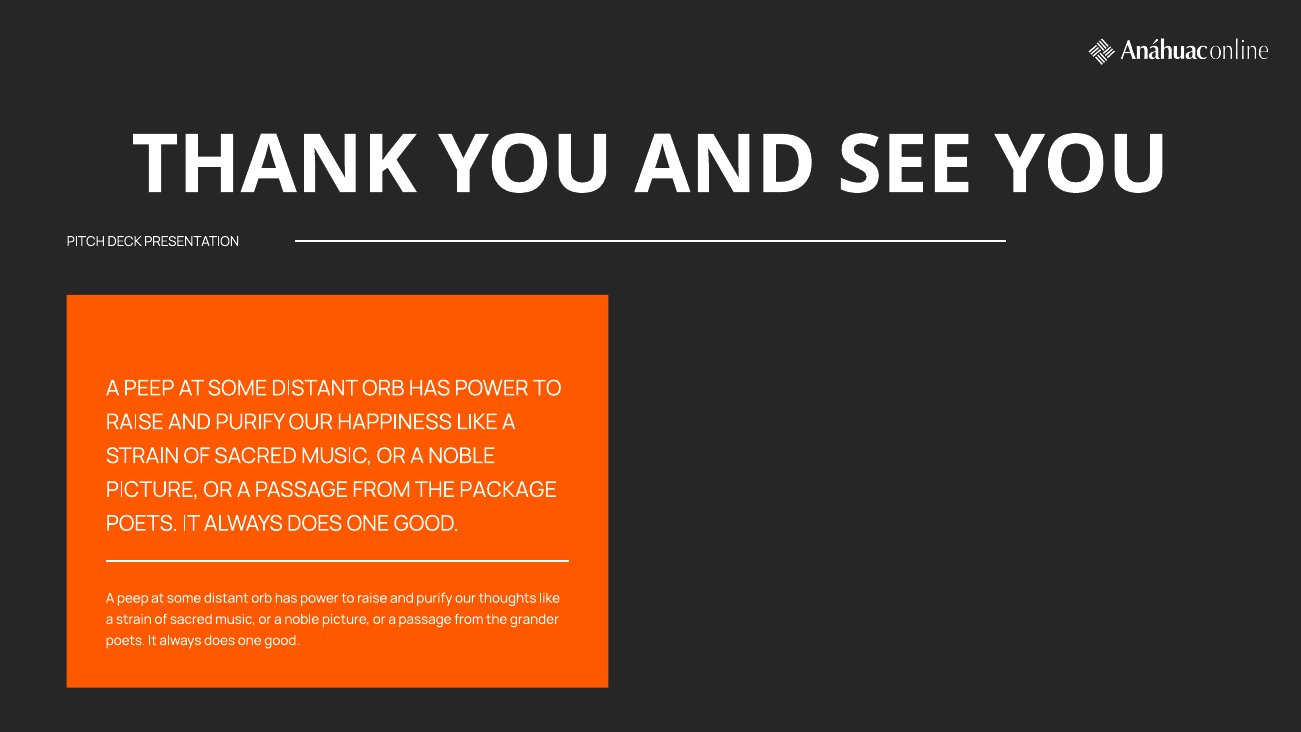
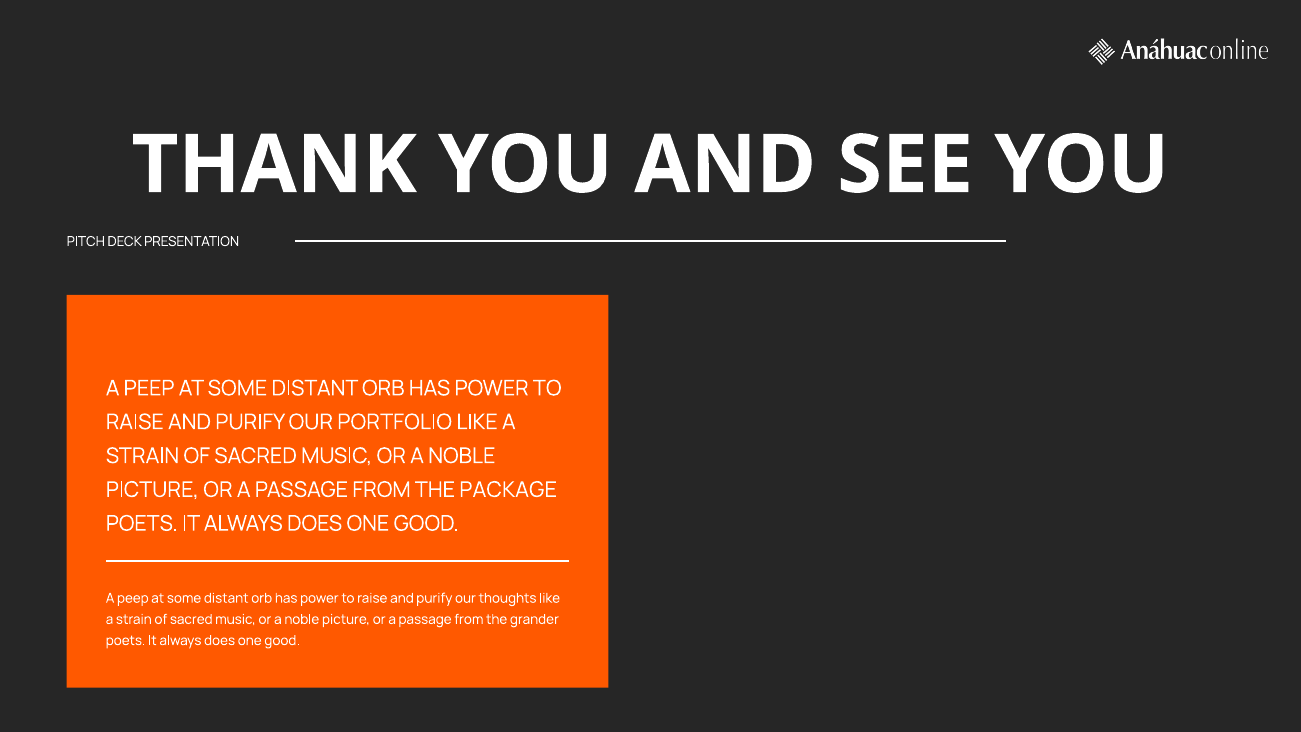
HAPPINESS: HAPPINESS -> PORTFOLIO
